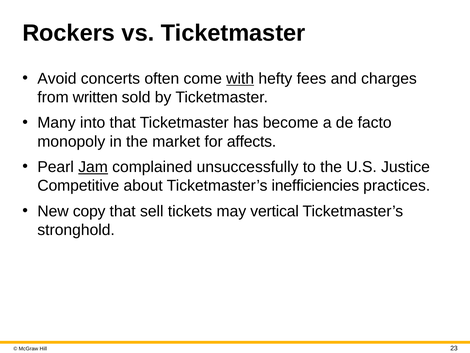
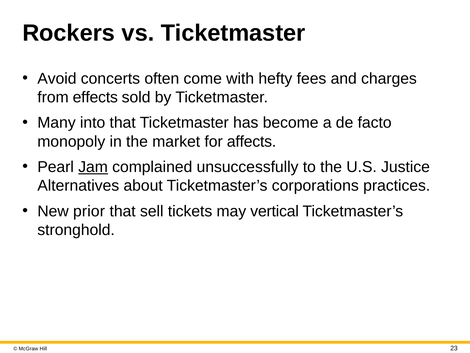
with underline: present -> none
written: written -> effects
Competitive: Competitive -> Alternatives
inefficiencies: inefficiencies -> corporations
copy: copy -> prior
